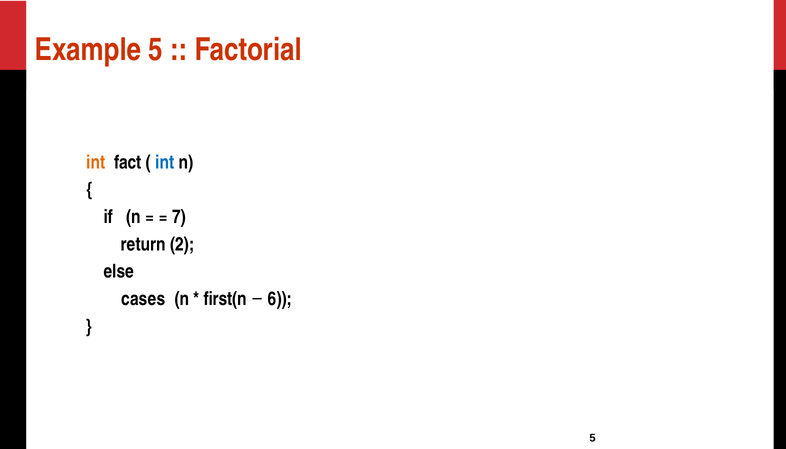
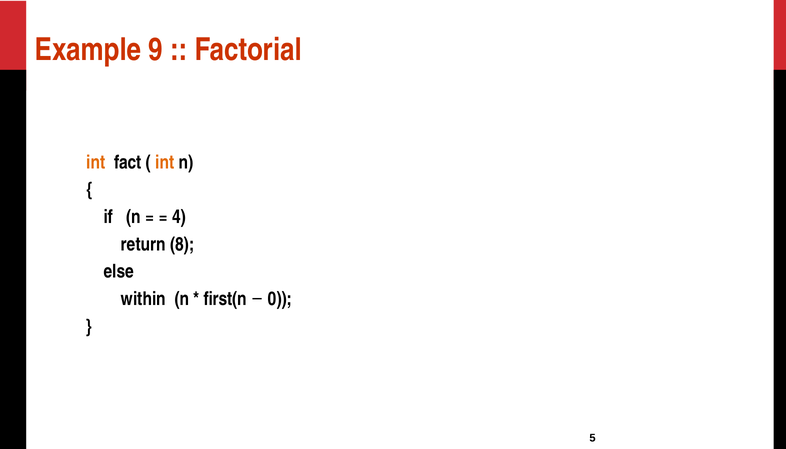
Example 5: 5 -> 9
int at (165, 162) colour: blue -> orange
7: 7 -> 4
2: 2 -> 8
cases: cases -> within
6: 6 -> 0
